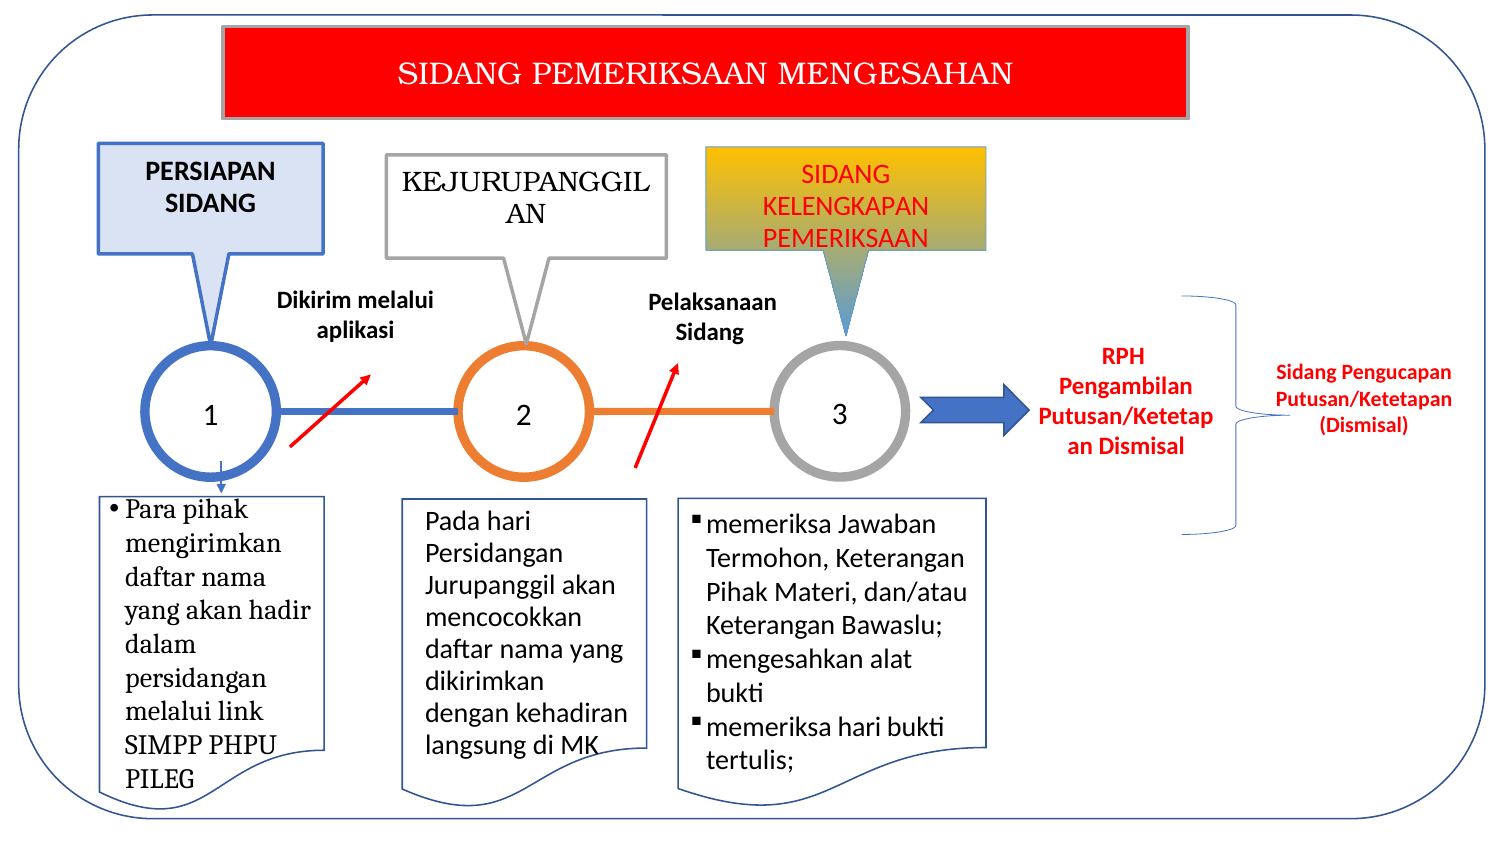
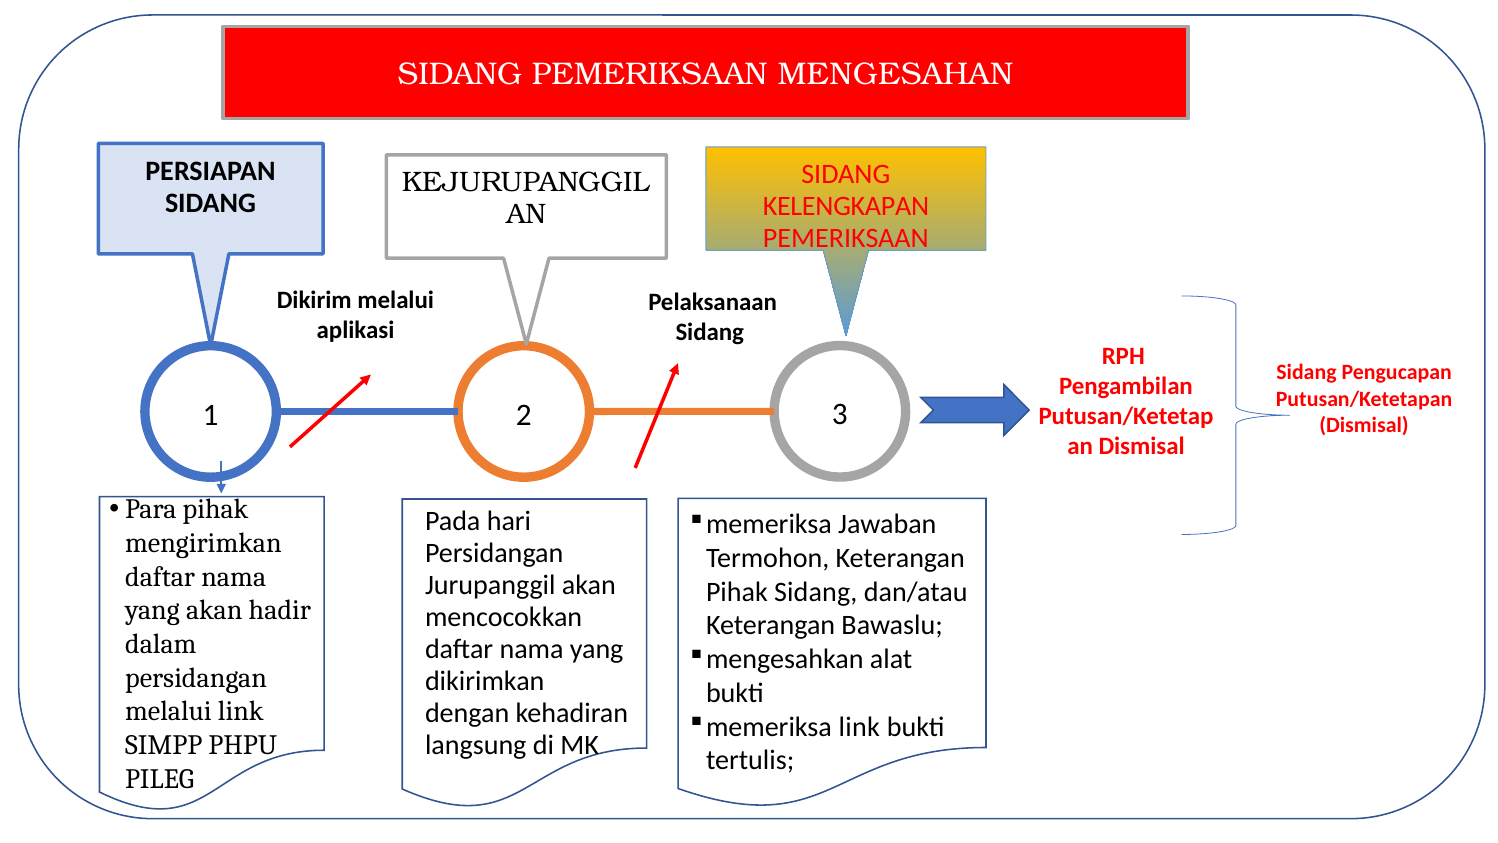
Pihak Materi: Materi -> Sidang
memeriksa hari: hari -> link
